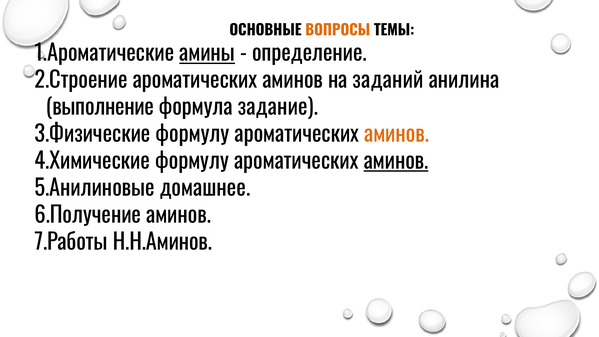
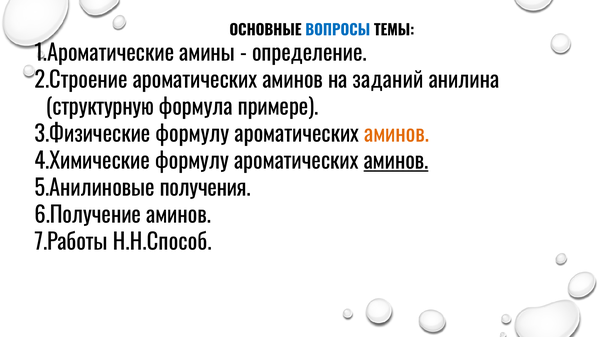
ВОПРОСЫ colour: orange -> blue
амины underline: present -> none
выполнение: выполнение -> структурную
задание: задание -> примере
домашнее: домашнее -> получения
Н.Н.Аминов: Н.Н.Аминов -> Н.Н.Способ
